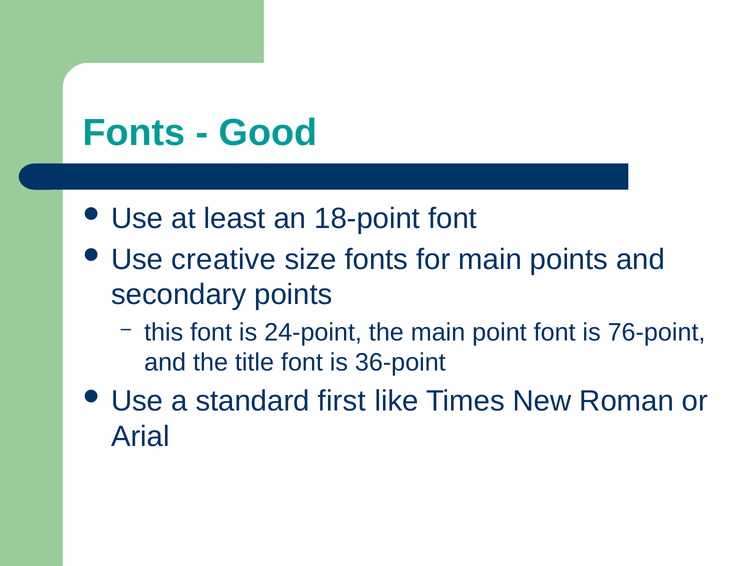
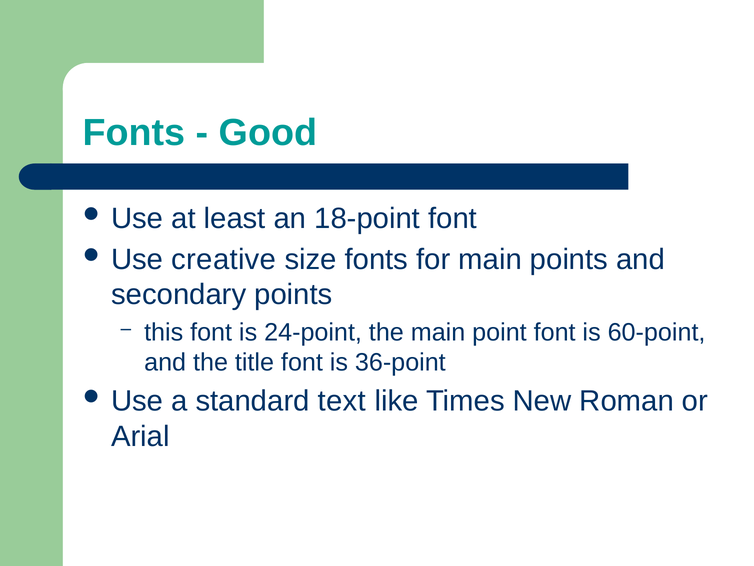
76-point: 76-point -> 60-point
first: first -> text
